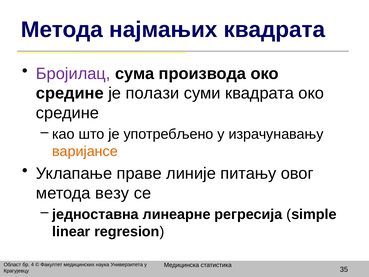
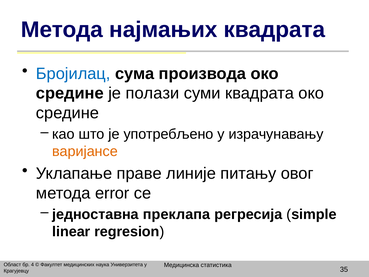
Бројилац colour: purple -> blue
везу: везу -> error
линеарне: линеарне -> преклапа
